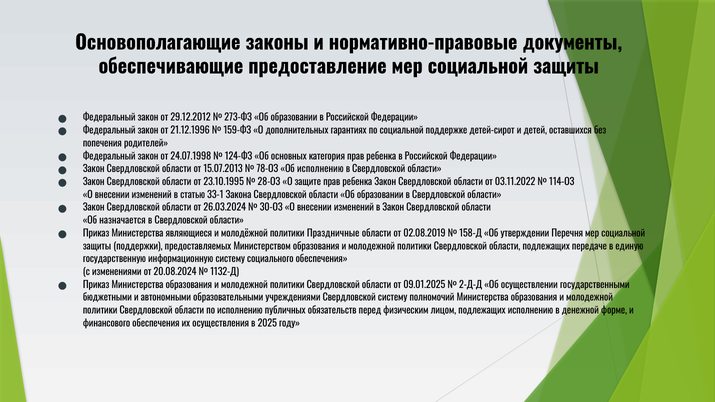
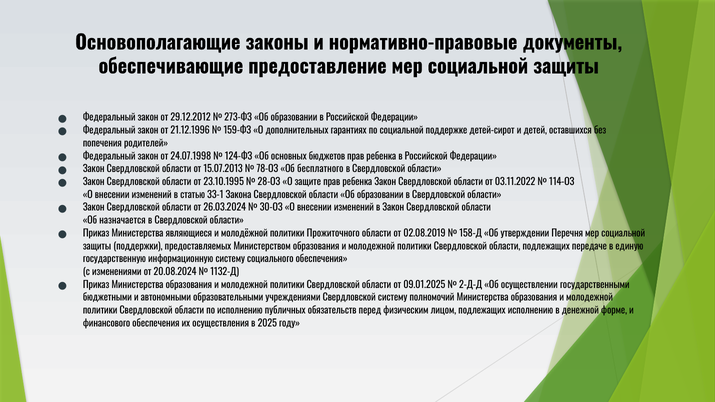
категория: категория -> бюджетов
Об исполнению: исполнению -> бесплатного
Праздничные: Праздничные -> Прожиточного
